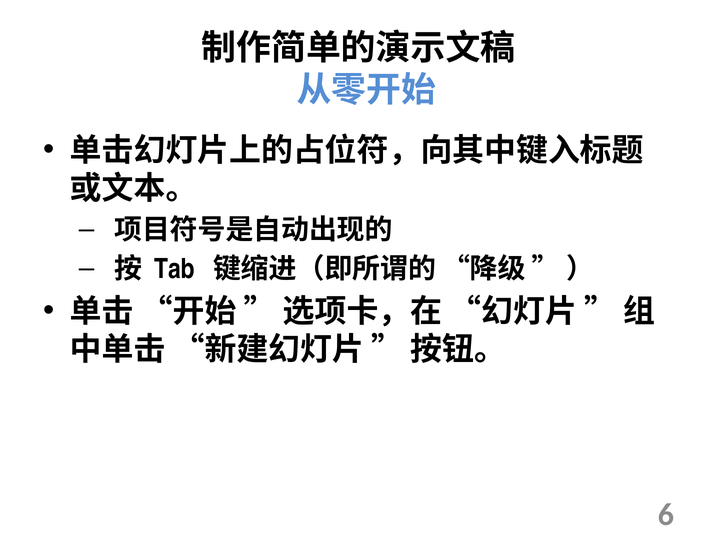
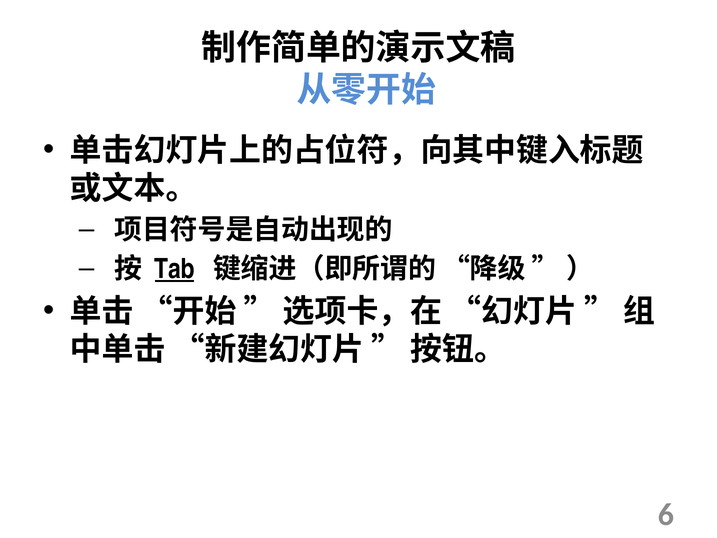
Tab underline: none -> present
